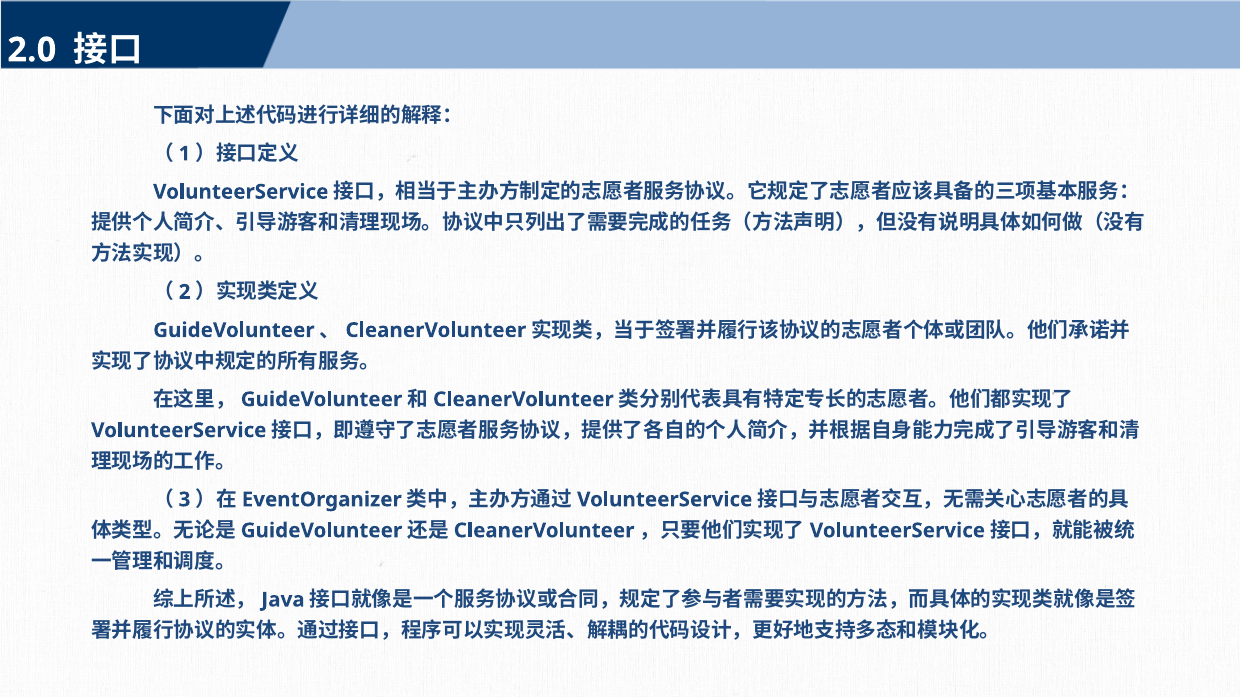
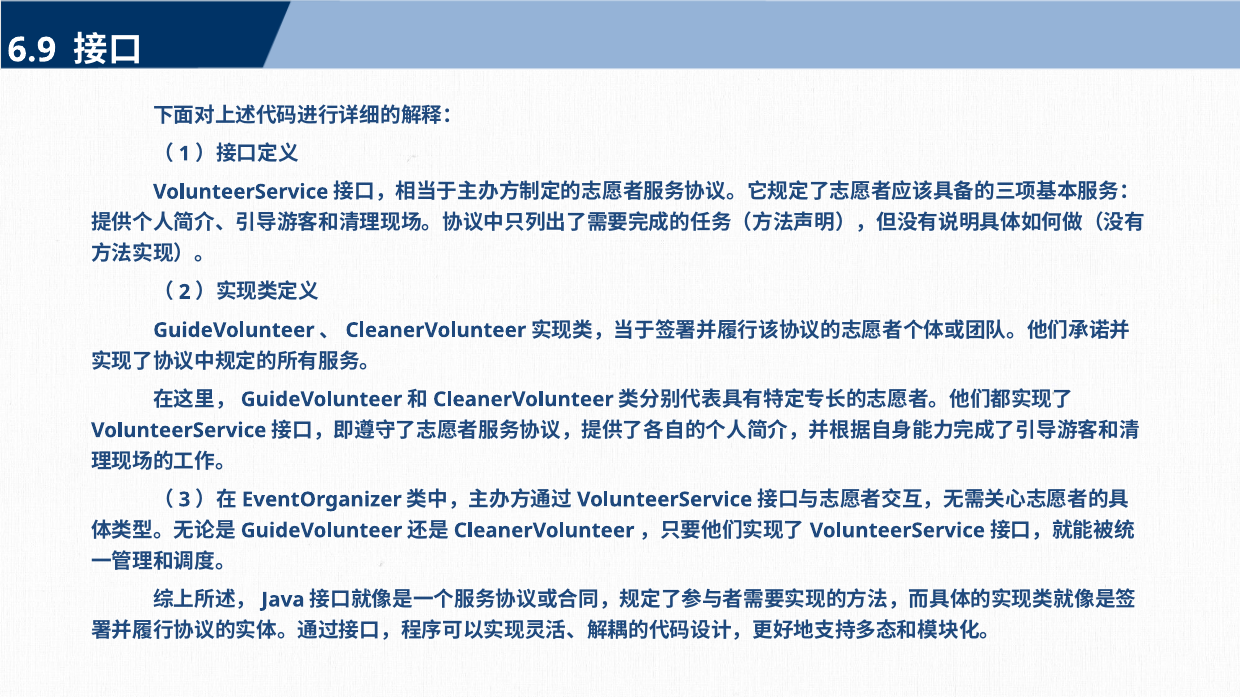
2.0: 2.0 -> 6.9
